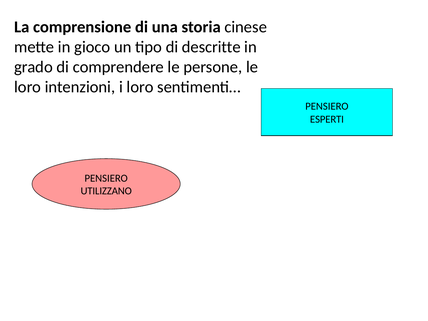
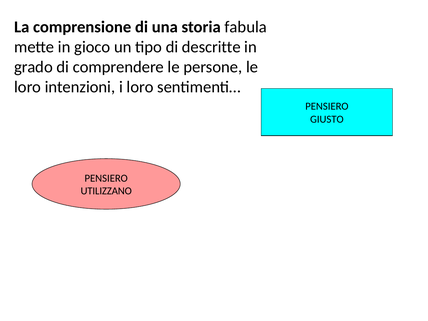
cinese: cinese -> fabula
ESPERTI: ESPERTI -> GIUSTO
